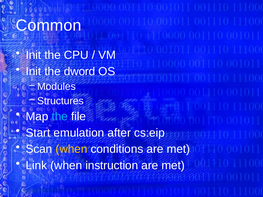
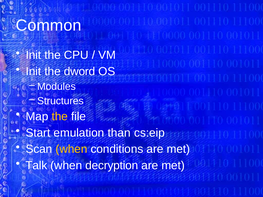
the at (60, 117) colour: light blue -> yellow
after: after -> than
Link: Link -> Talk
instruction: instruction -> decryption
